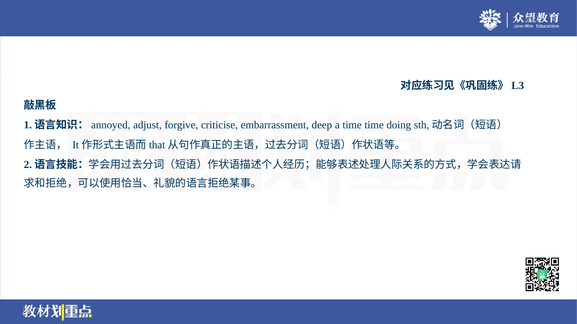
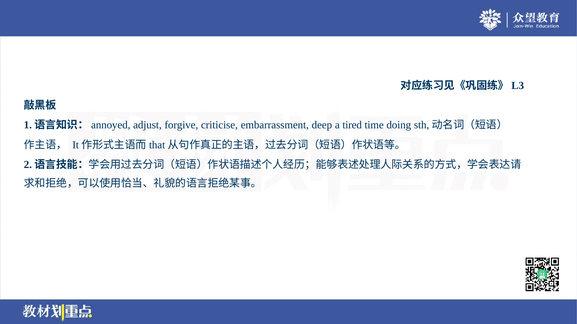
a time: time -> tired
